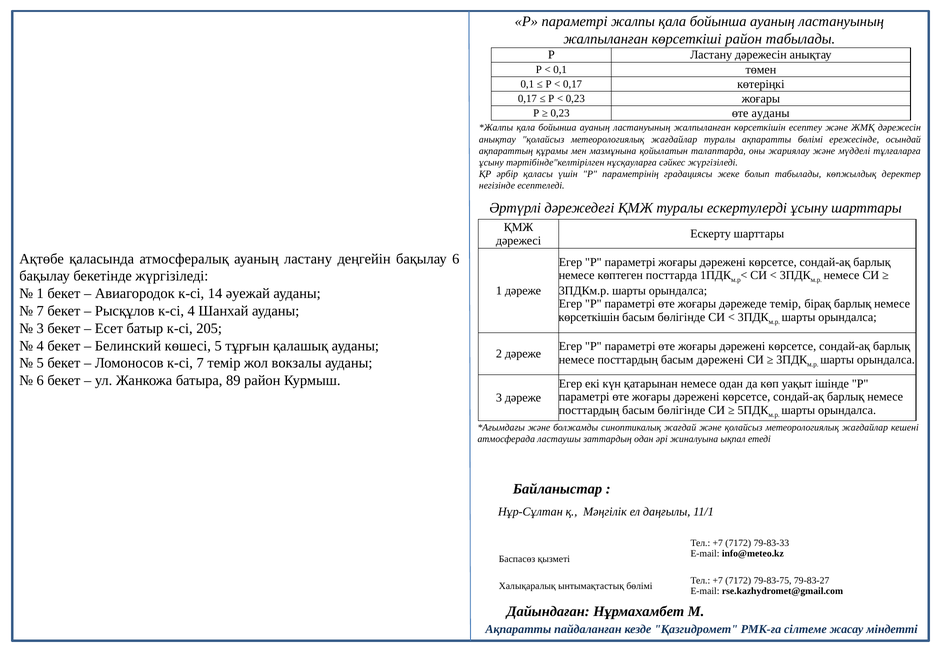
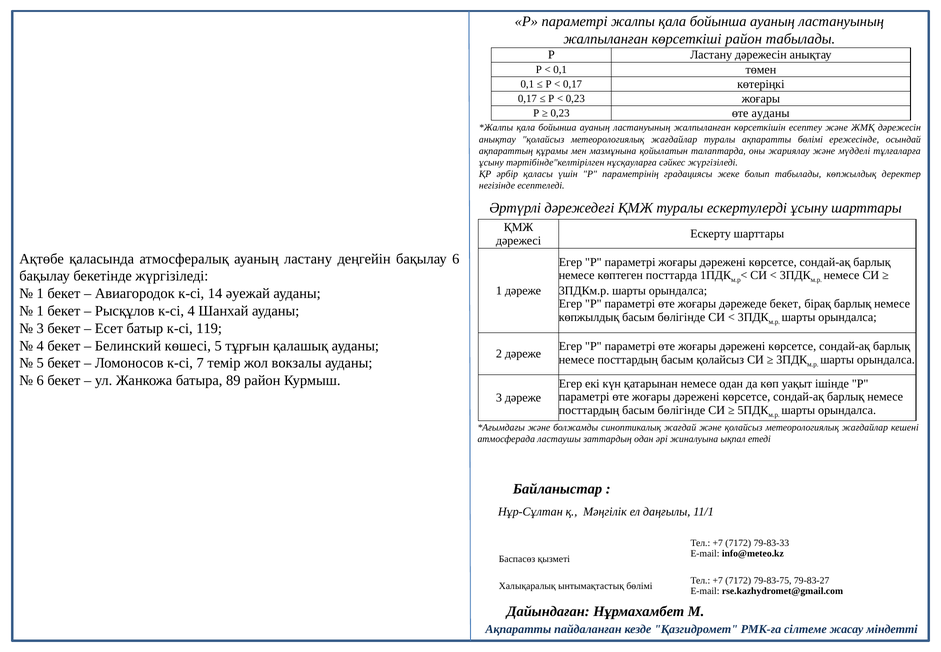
дәрежеде темір: темір -> бекет
7 at (40, 311): 7 -> 1
көрсеткішін at (589, 317): көрсеткішін -> көпжылдық
205: 205 -> 119
басым дәрежені: дәрежені -> қолайсыз
